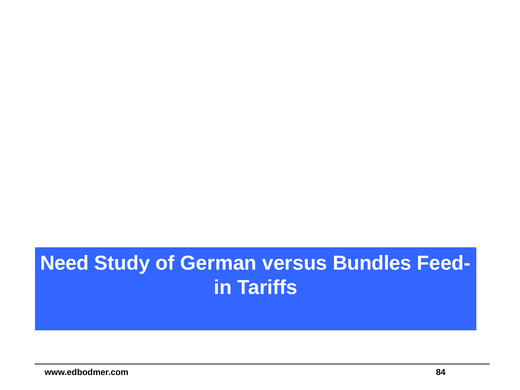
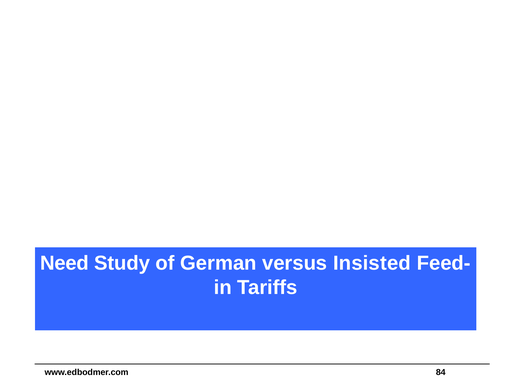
Bundles: Bundles -> Insisted
